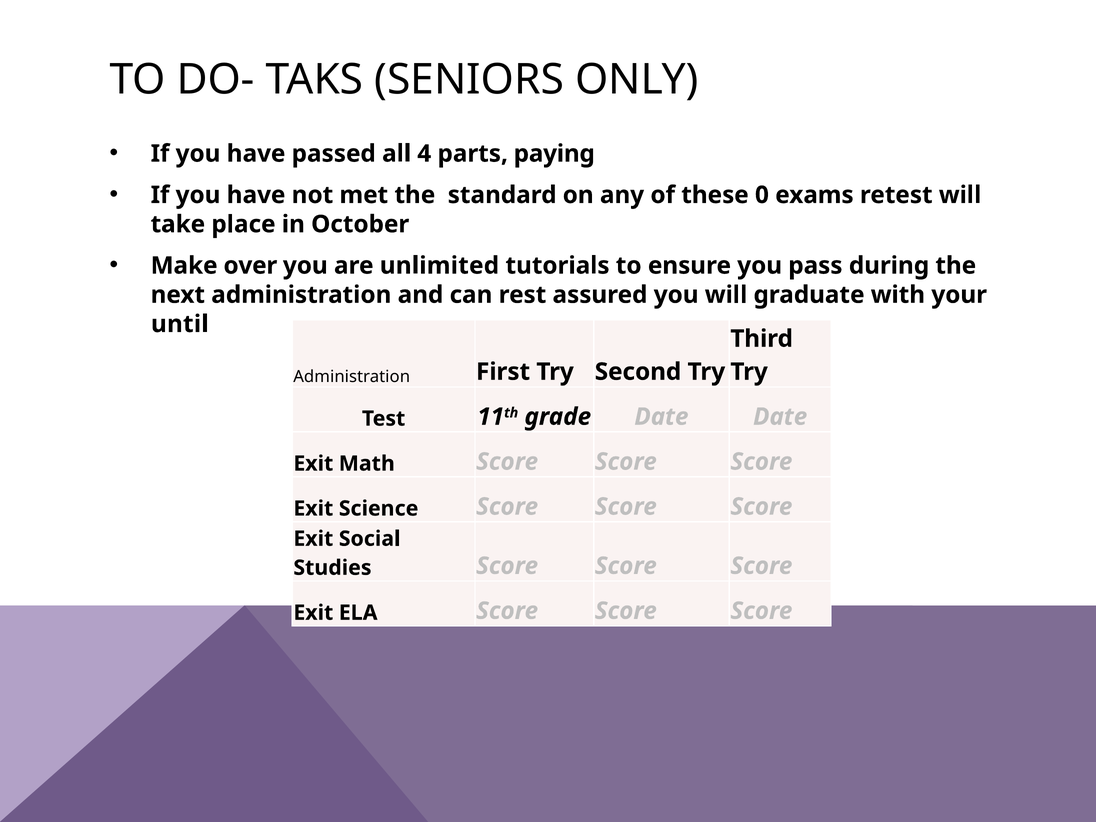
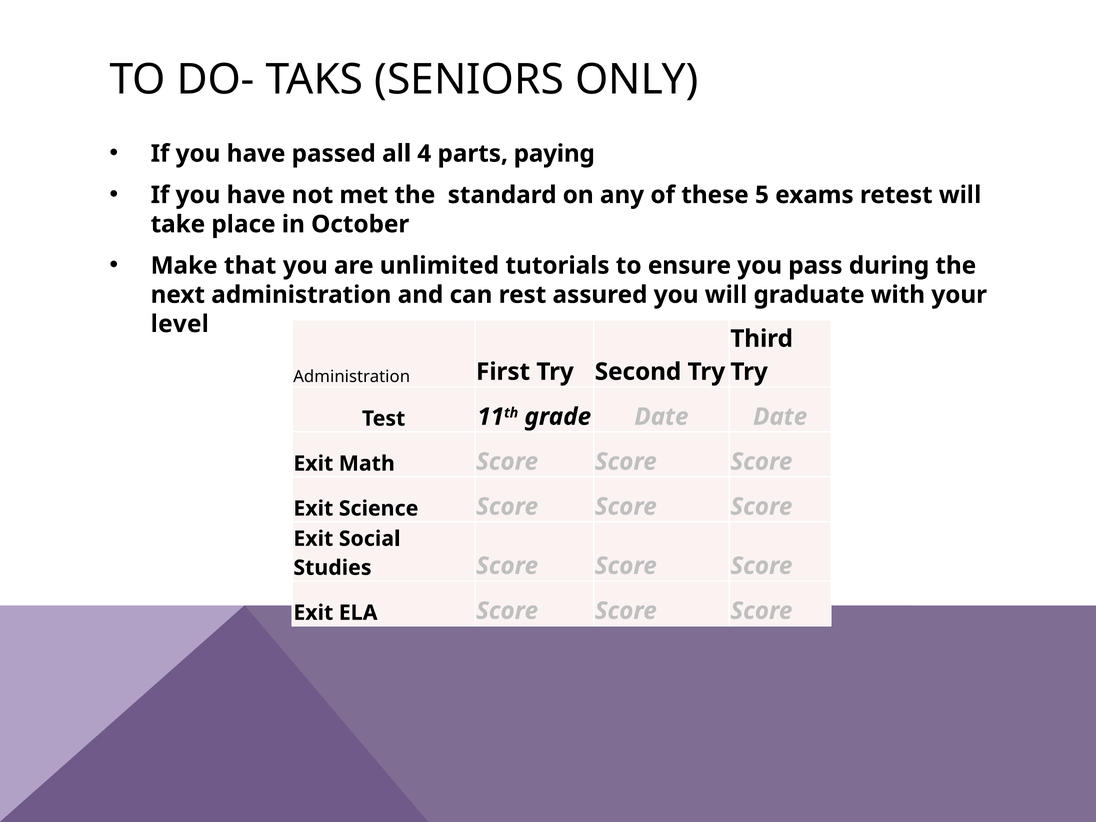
0: 0 -> 5
over: over -> that
until: until -> level
